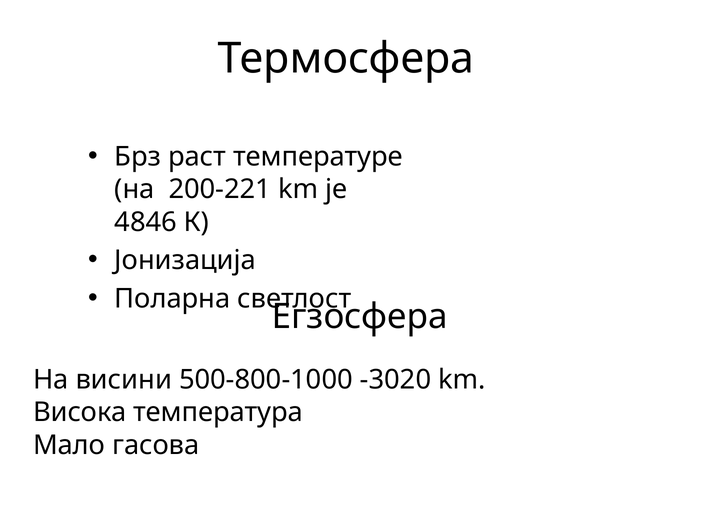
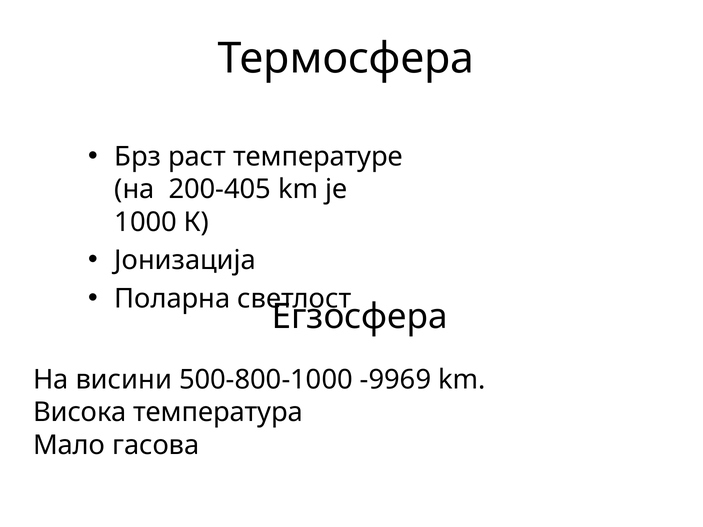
200-221: 200-221 -> 200-405
4846: 4846 -> 1000
-3020: -3020 -> -9969
